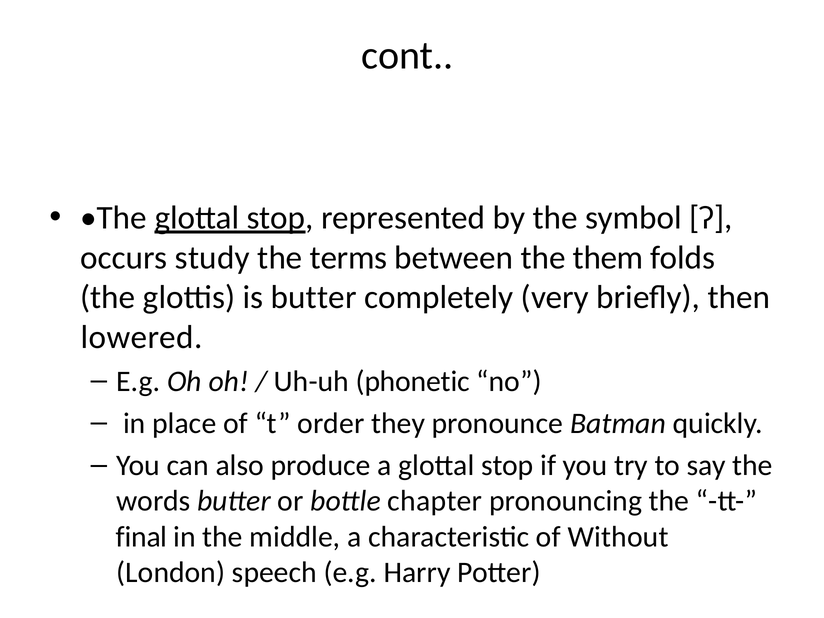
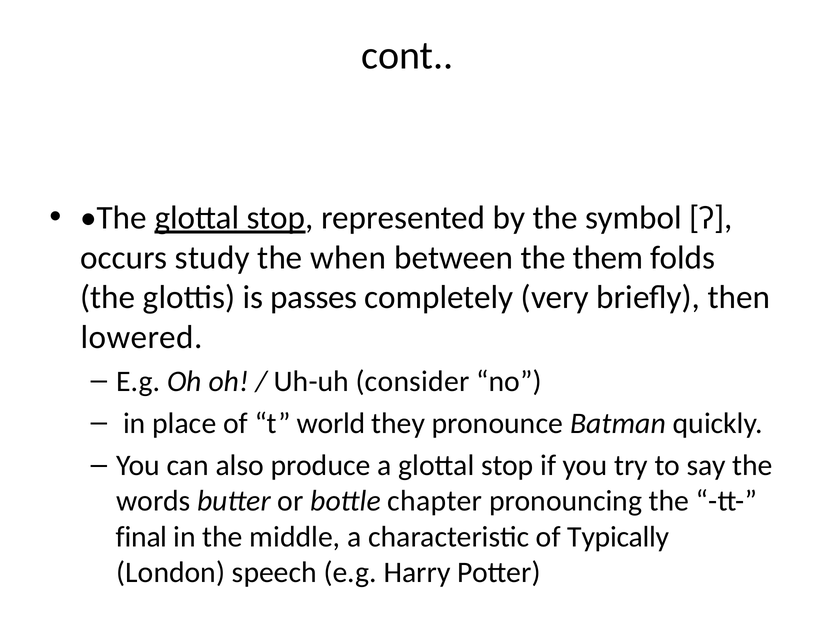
terms: terms -> when
is butter: butter -> passes
phonetic: phonetic -> consider
order: order -> world
Without: Without -> Typically
